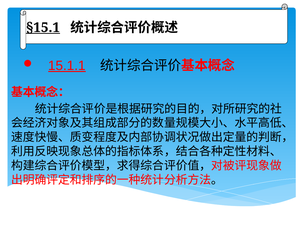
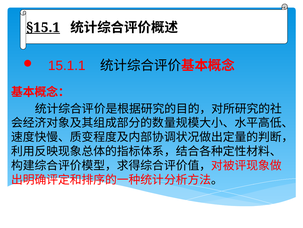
15.1.1 underline: present -> none
